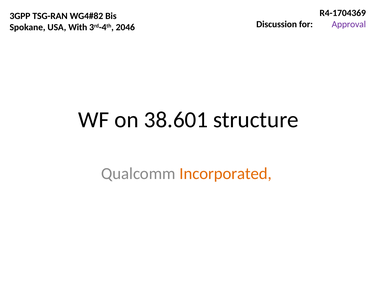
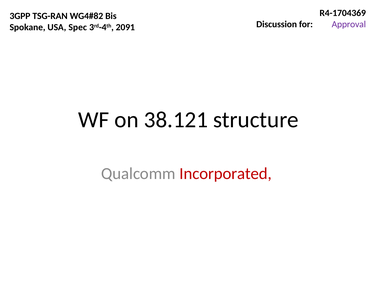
With: With -> Spec
2046: 2046 -> 2091
38.601: 38.601 -> 38.121
Incorporated colour: orange -> red
